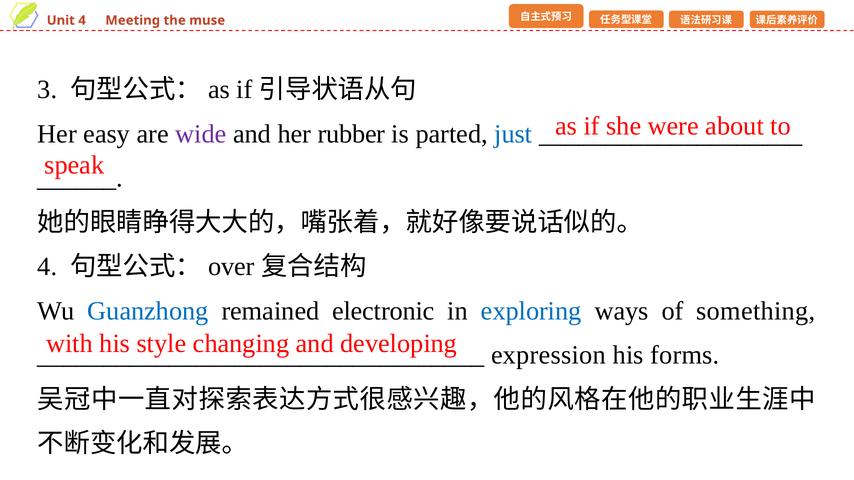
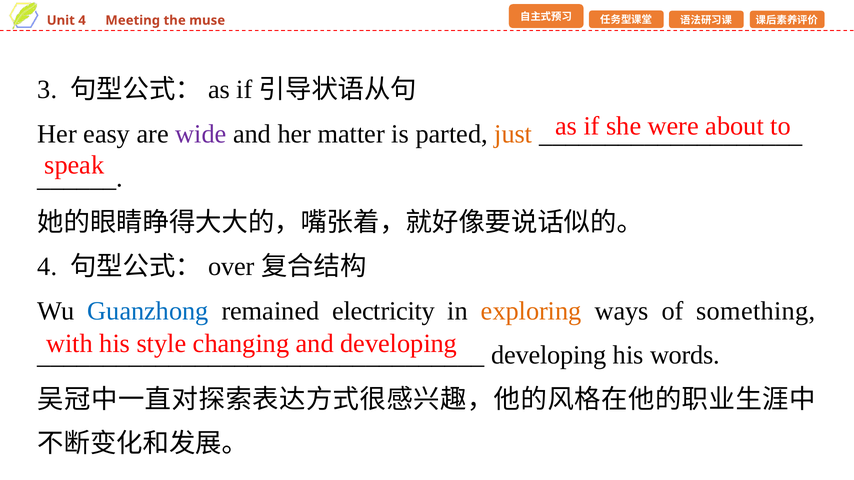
rubber: rubber -> matter
just colour: blue -> orange
electronic: electronic -> electricity
exploring colour: blue -> orange
expression at (549, 355): expression -> developing
forms: forms -> words
